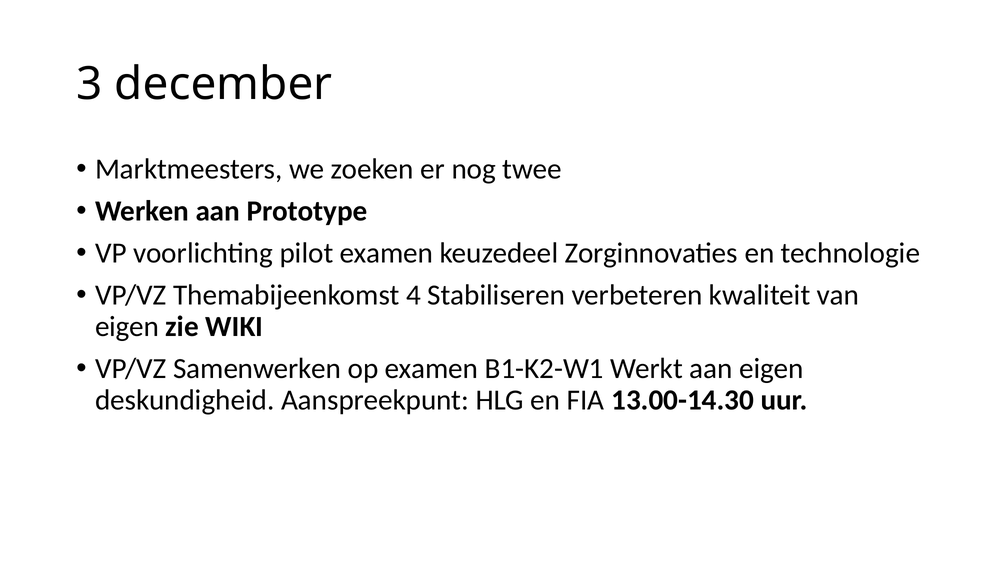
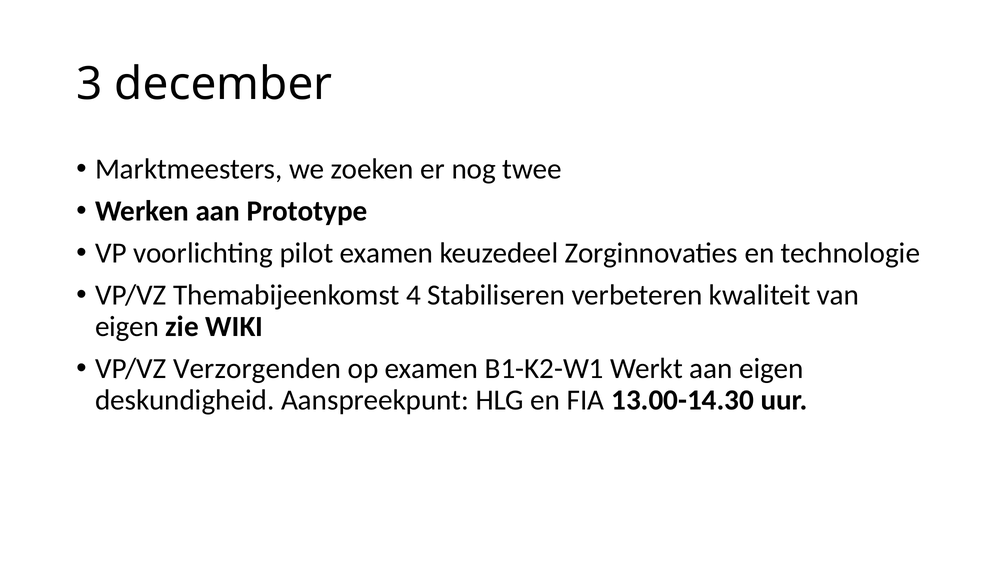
Samenwerken: Samenwerken -> Verzorgenden
